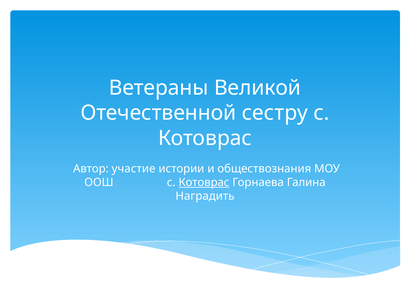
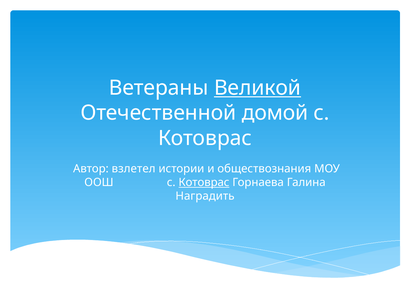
Великой underline: none -> present
сестру: сестру -> домой
участие: участие -> взлетел
